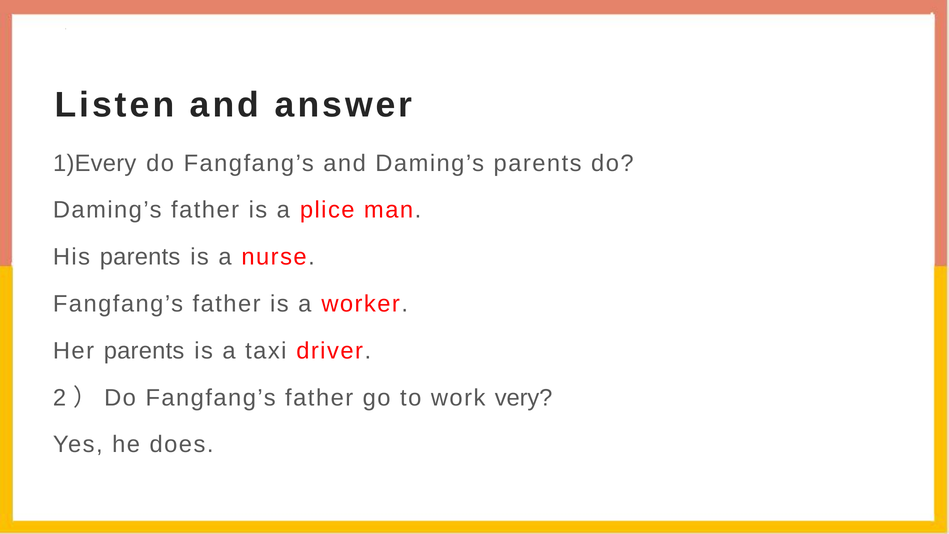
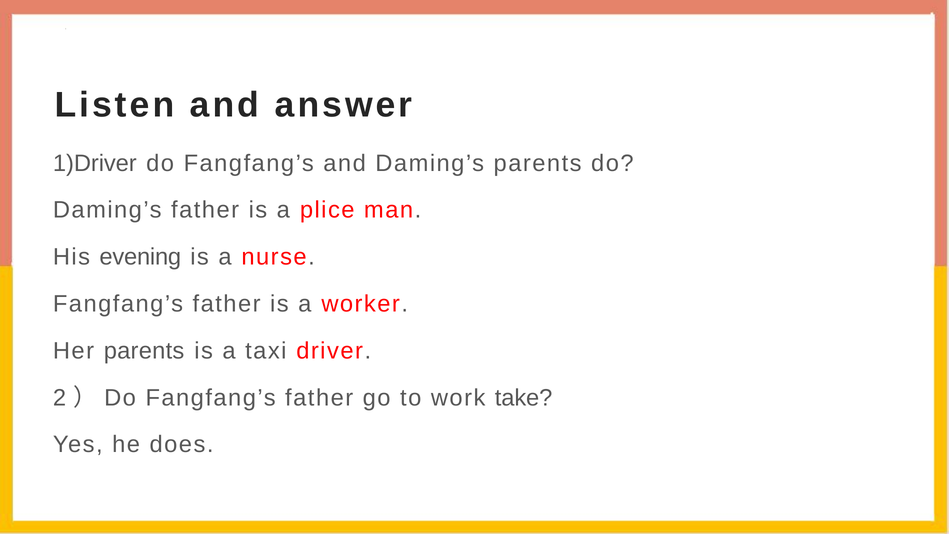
1)Every: 1)Every -> 1)Driver
His parents: parents -> evening
very: very -> take
